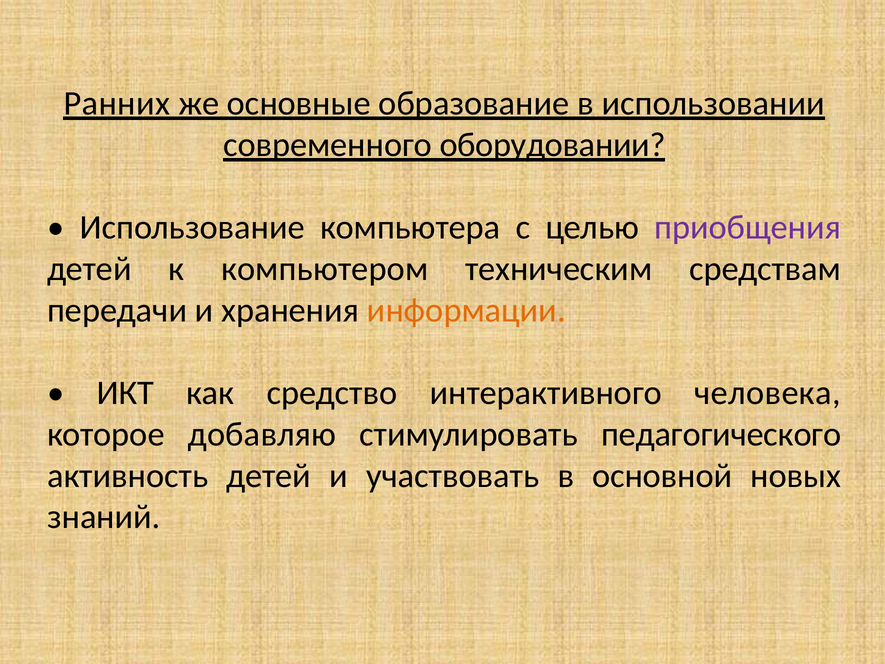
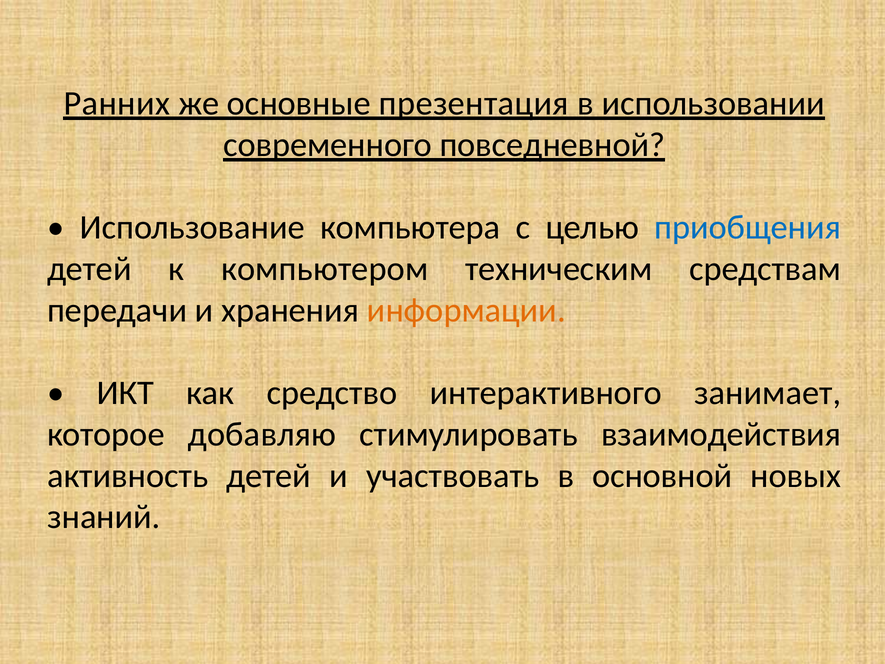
образование: образование -> презентация
оборудовании: оборудовании -> повседневной
приобщения colour: purple -> blue
человека: человека -> занимает
педагогического: педагогического -> взаимодействия
